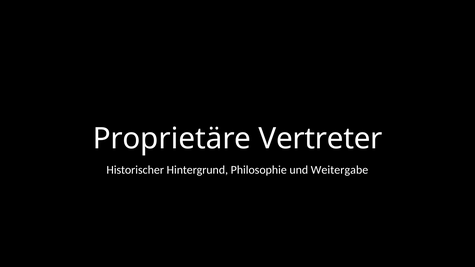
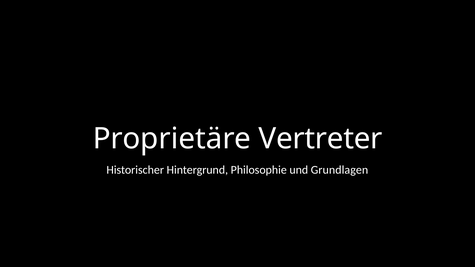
Weitergabe: Weitergabe -> Grundlagen
